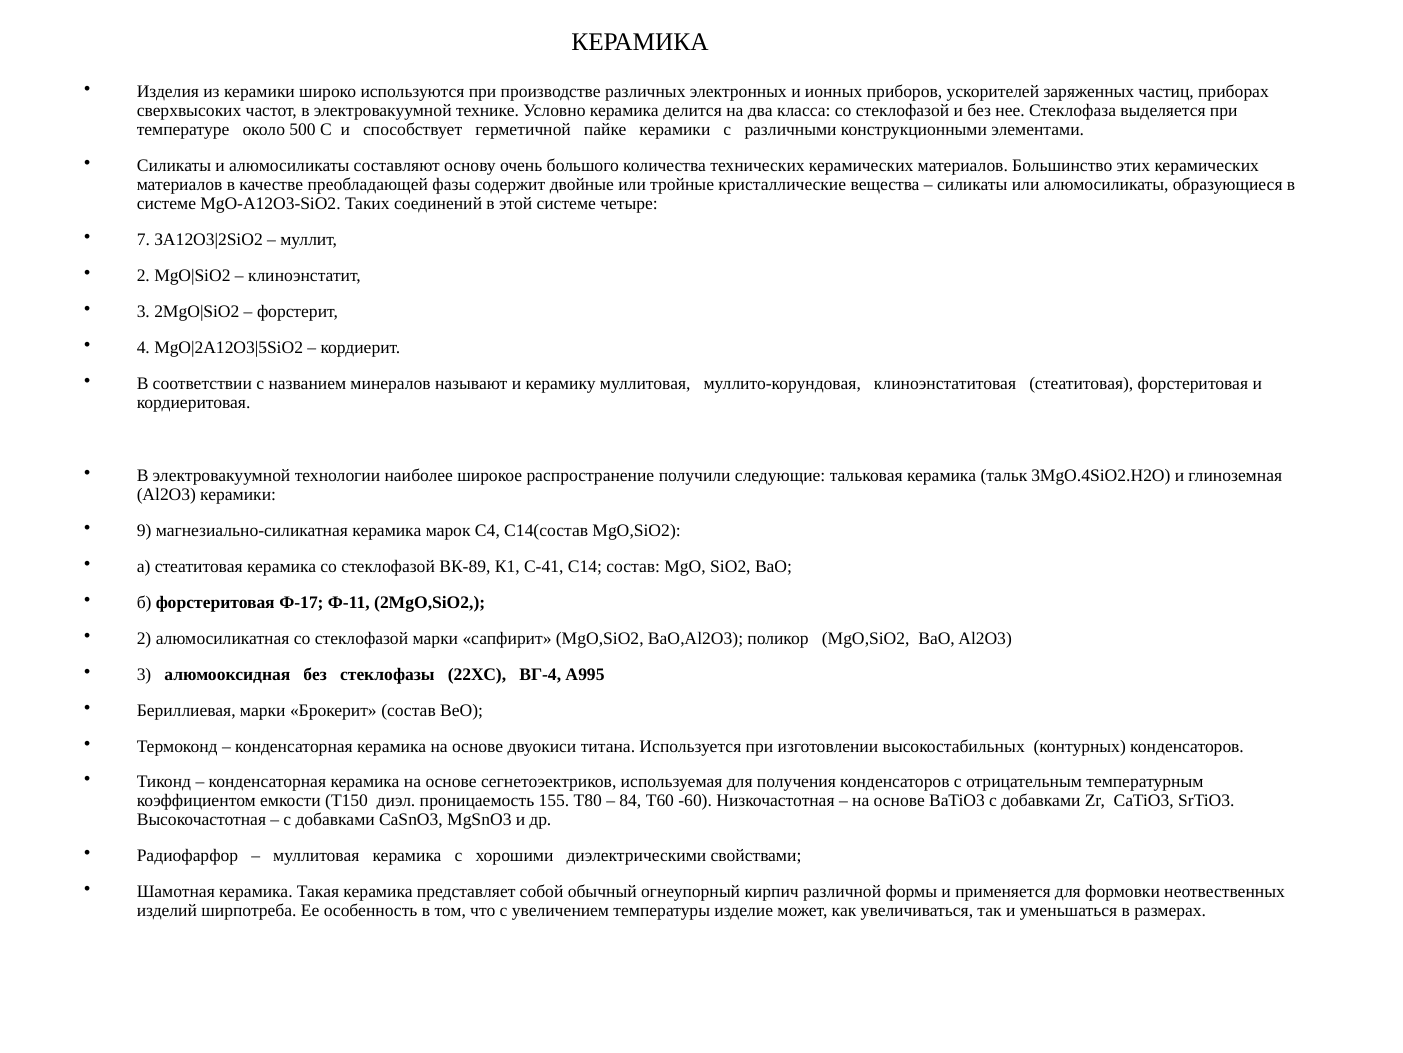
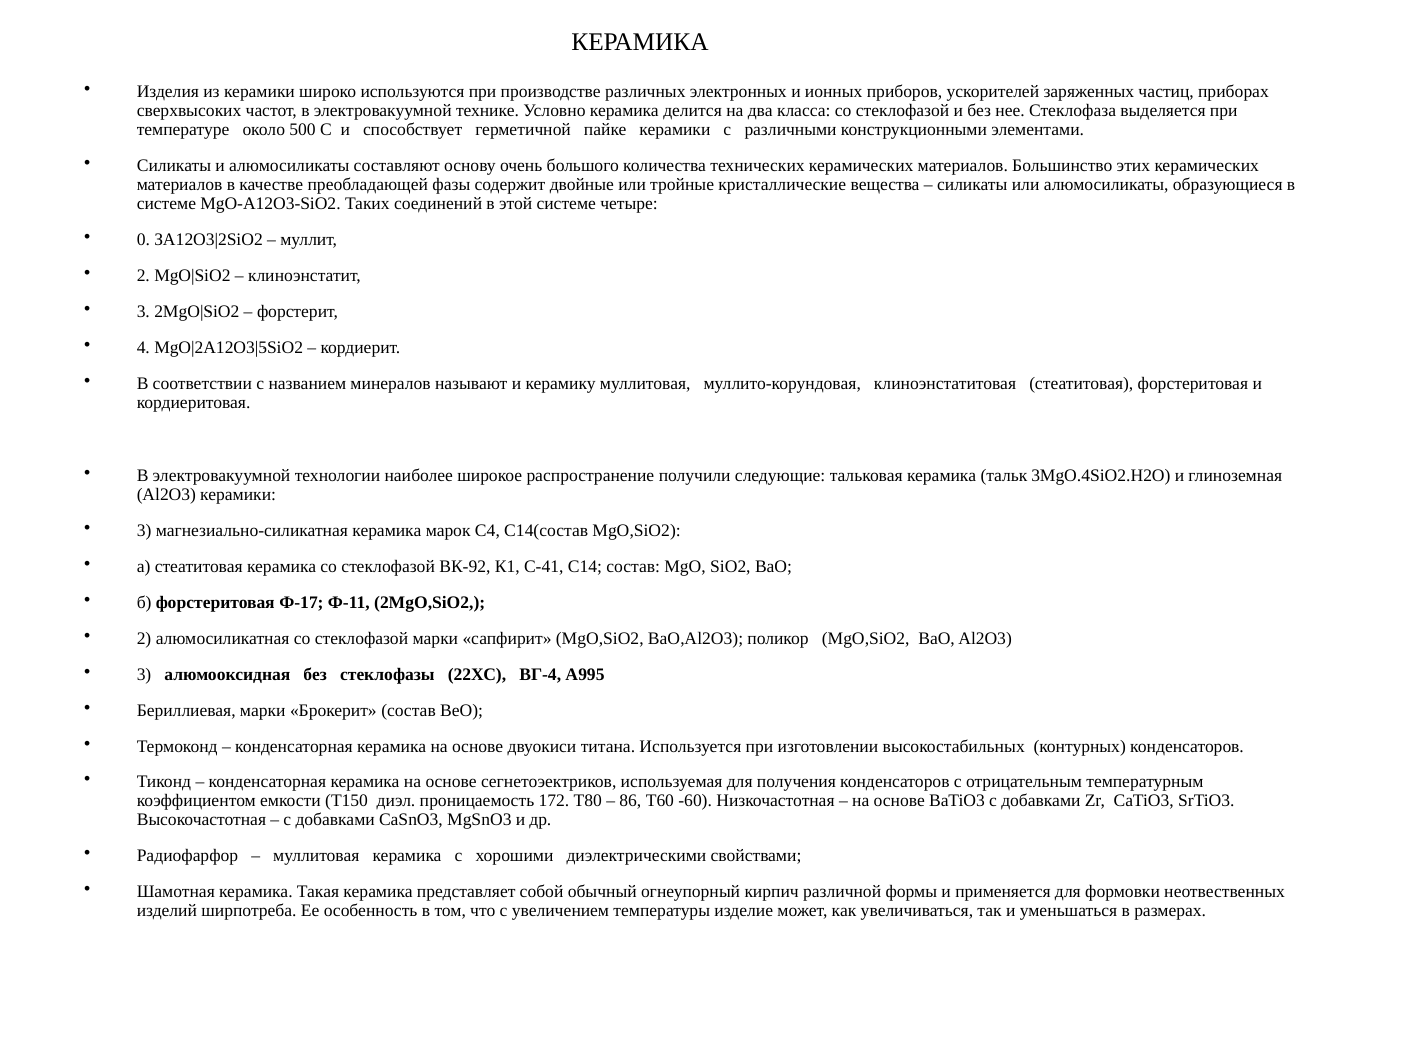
7: 7 -> 0
9 at (144, 531): 9 -> 3
ВК-89: ВК-89 -> ВК-92
155: 155 -> 172
84: 84 -> 86
